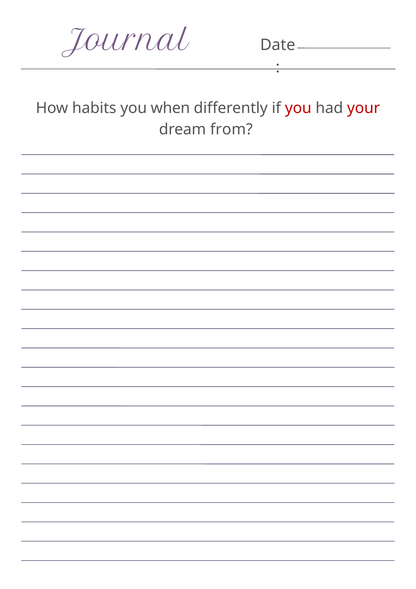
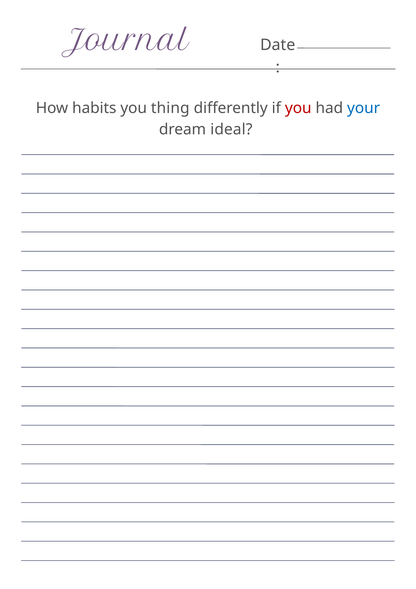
when: when -> thing
your colour: red -> blue
from: from -> ideal
